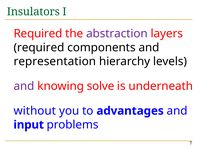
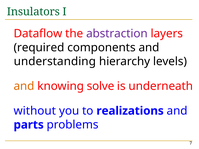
Required at (38, 34): Required -> Dataflow
representation: representation -> understanding
and at (24, 86) colour: purple -> orange
advantages: advantages -> realizations
input: input -> parts
